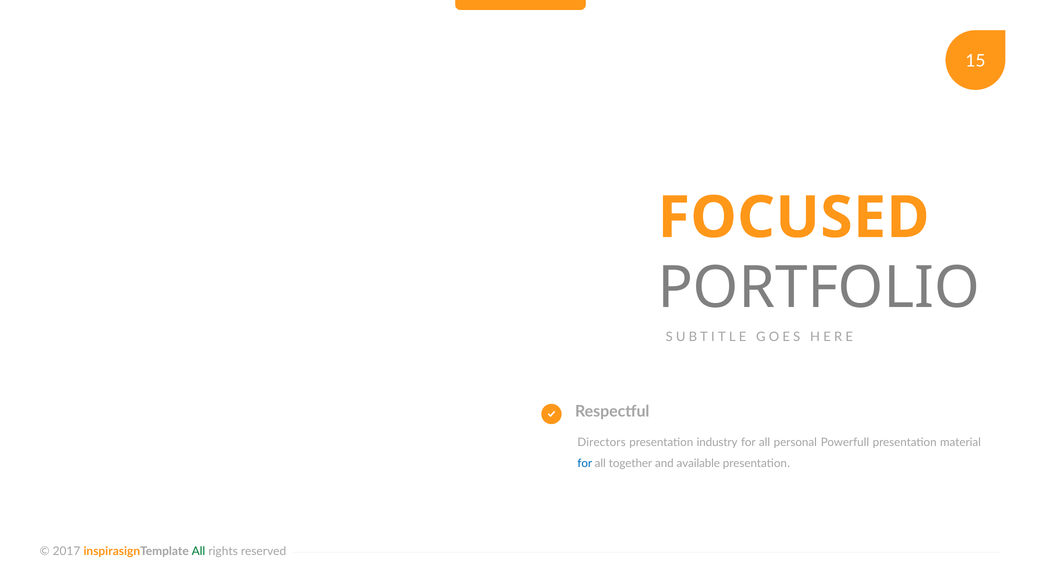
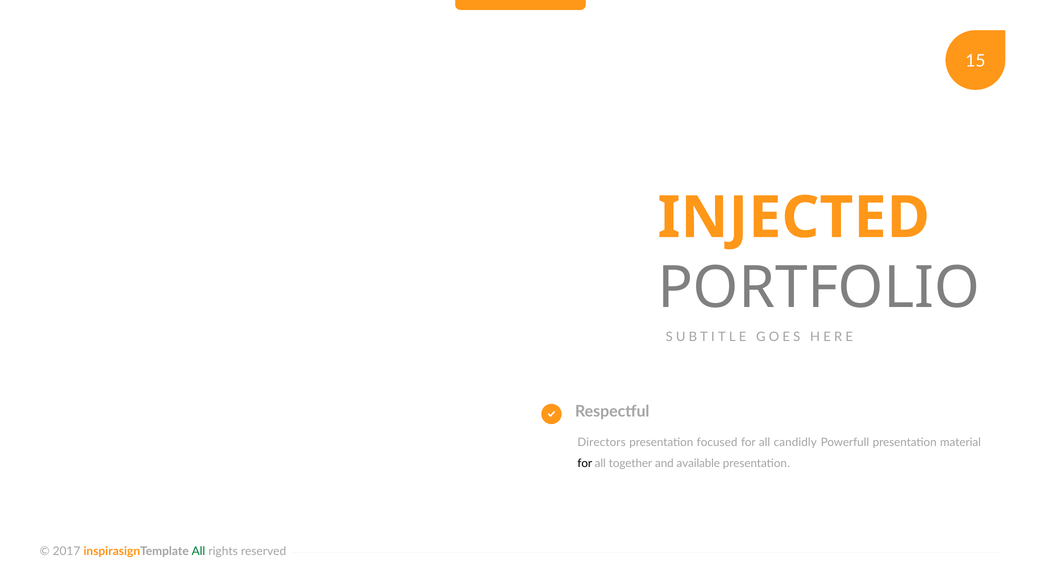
FOCUSED: FOCUSED -> INJECTED
industry: industry -> focused
personal: personal -> candidly
for at (585, 464) colour: blue -> black
